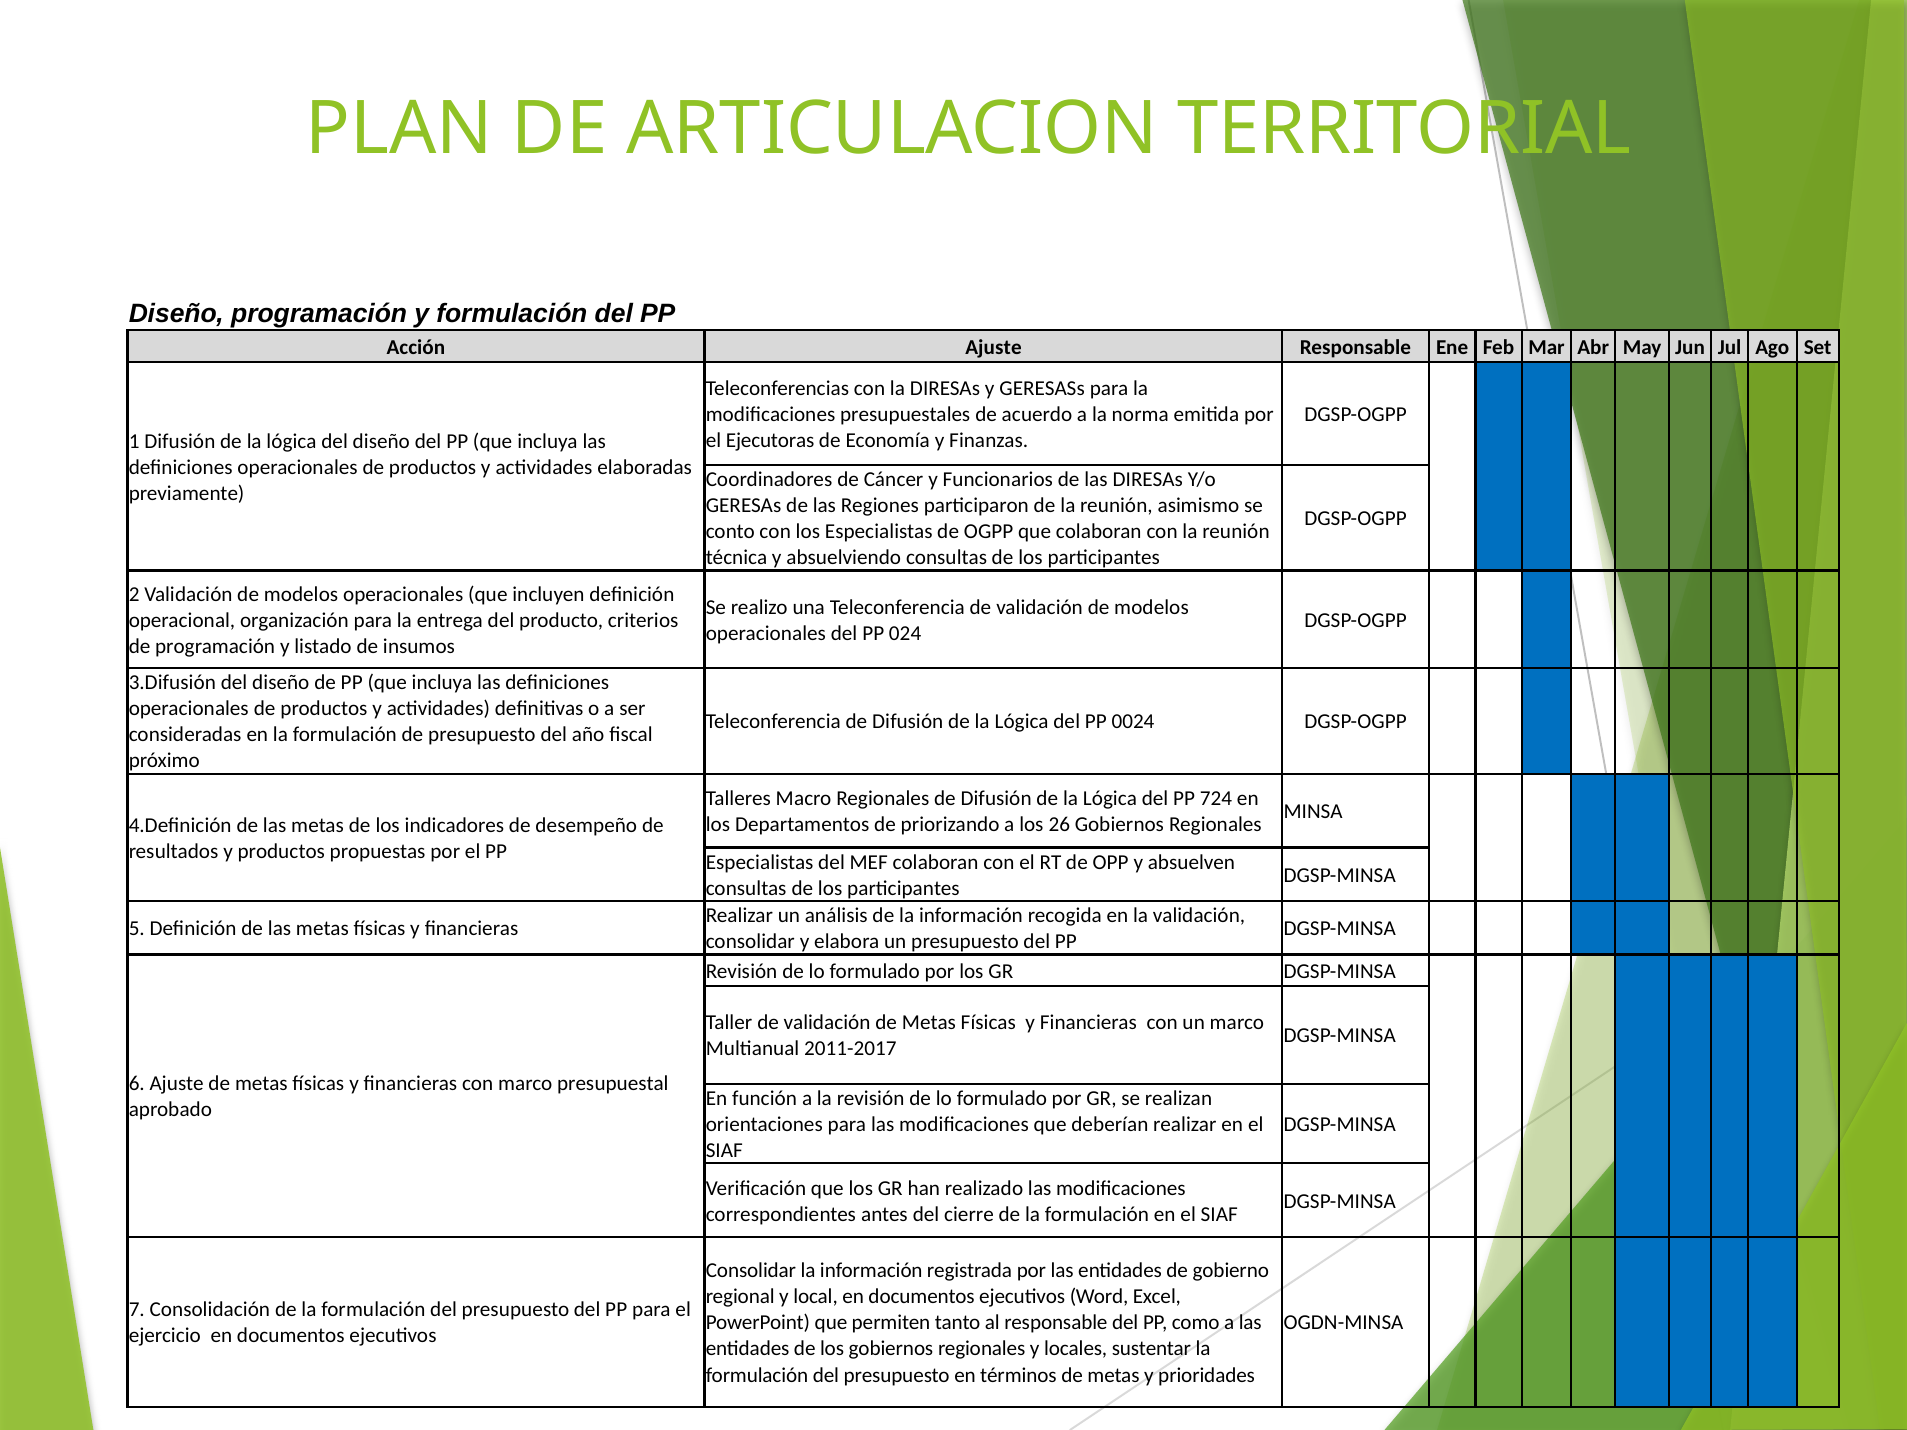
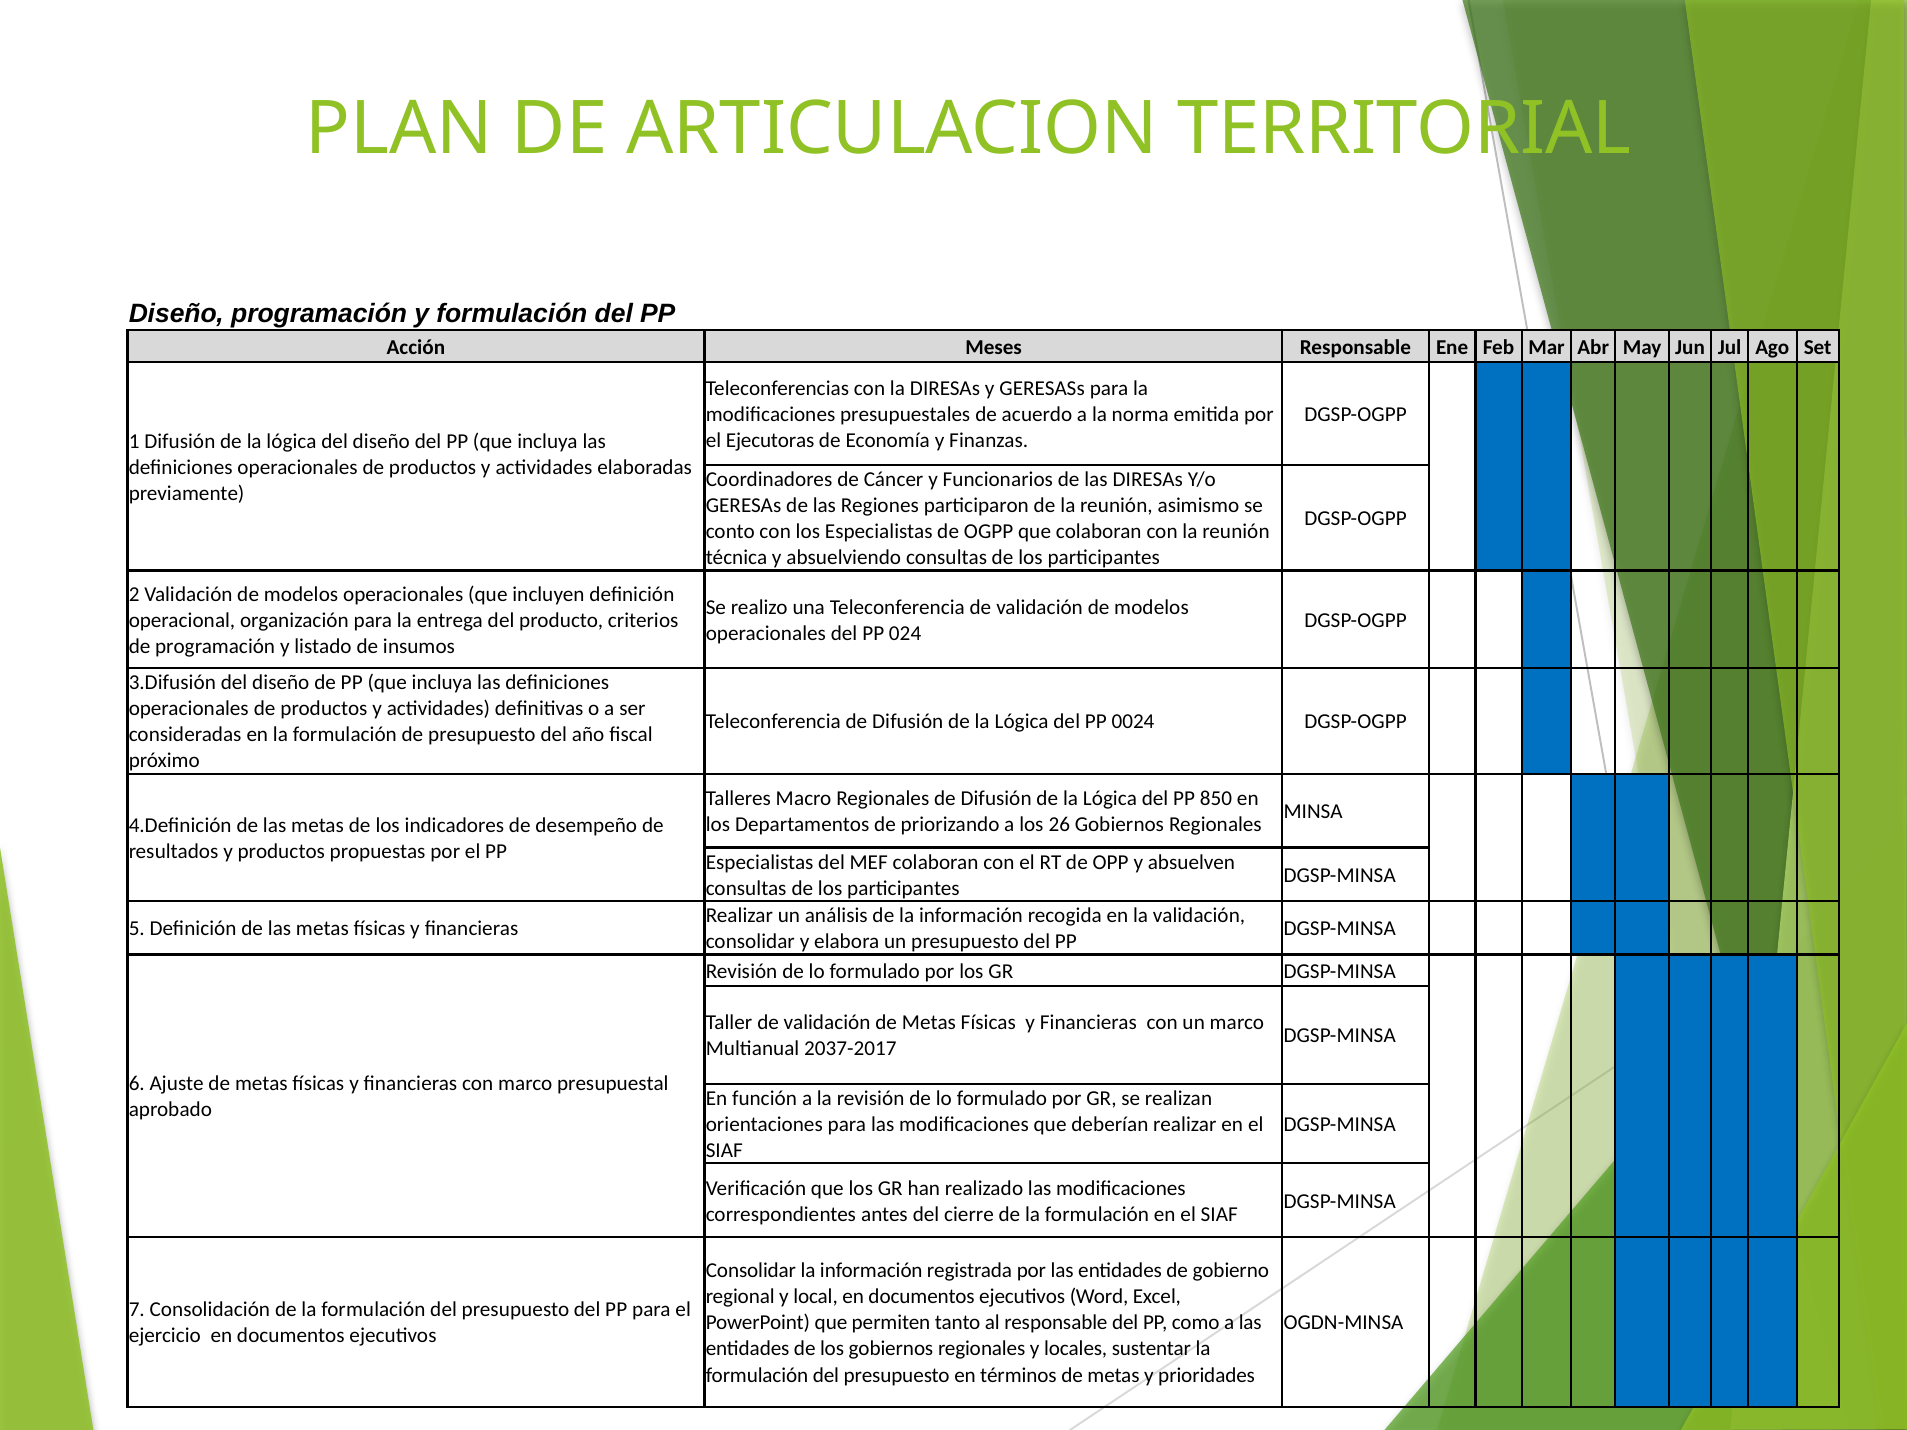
Acción Ajuste: Ajuste -> Meses
724: 724 -> 850
2011-2017: 2011-2017 -> 2037-2017
